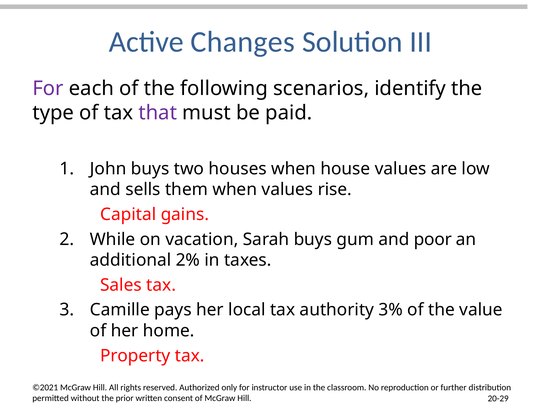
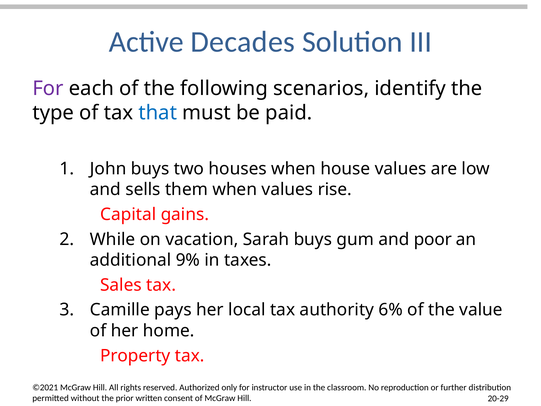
Changes: Changes -> Decades
that colour: purple -> blue
2%: 2% -> 9%
3%: 3% -> 6%
